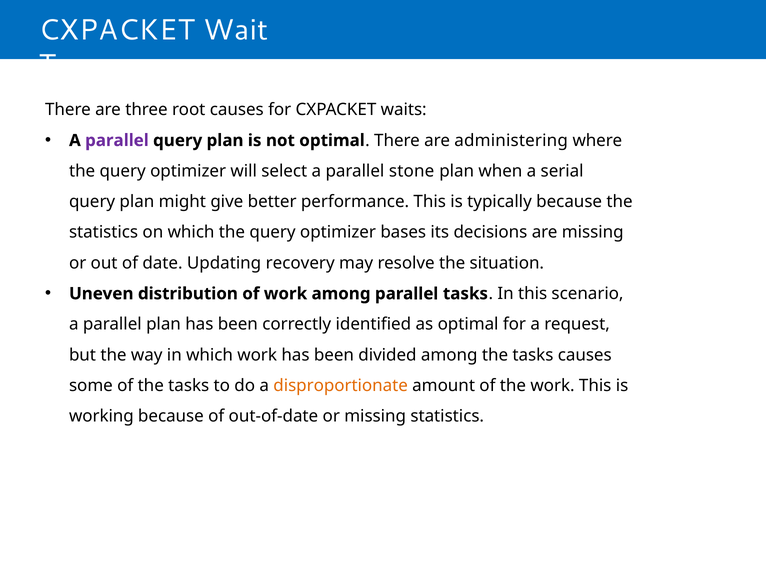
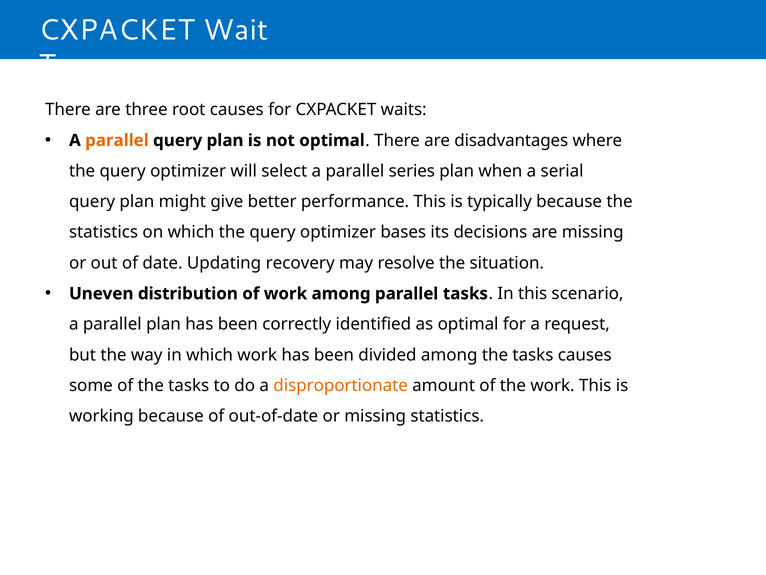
parallel at (117, 140) colour: purple -> orange
administering: administering -> disadvantages
stone: stone -> series
